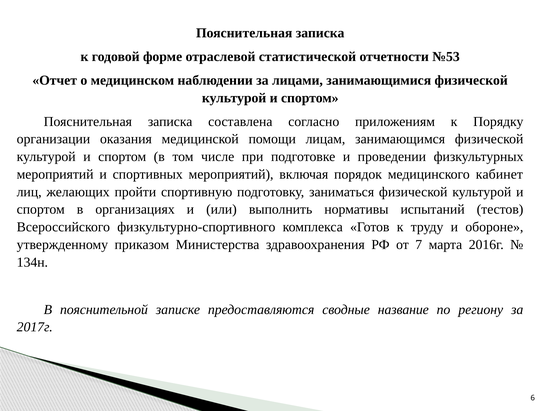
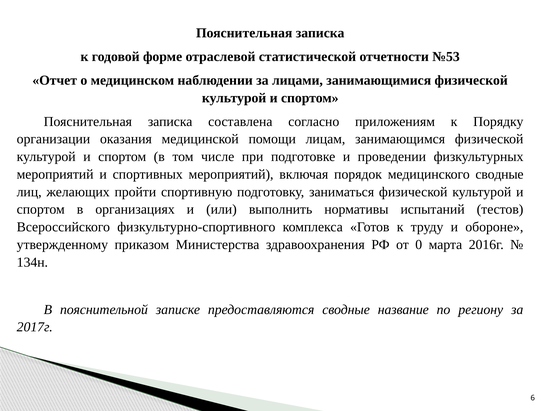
медицинского кабинет: кабинет -> сводные
7: 7 -> 0
